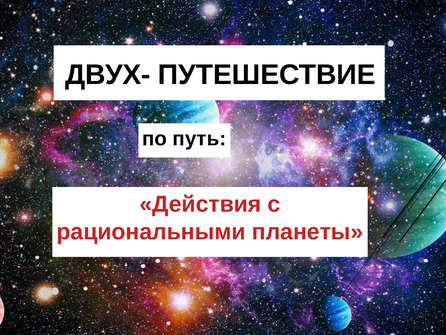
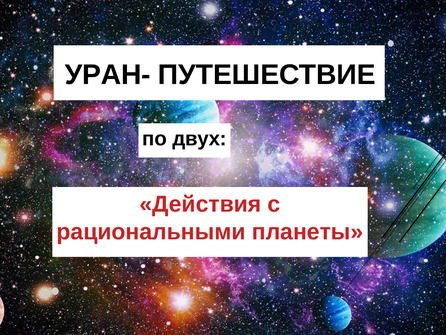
ДВУХ-: ДВУХ- -> УРАН-
путь: путь -> двух
